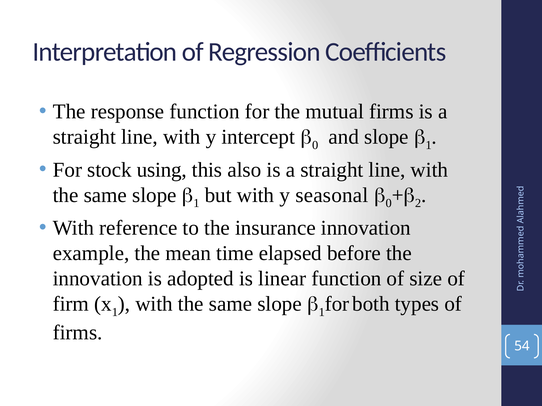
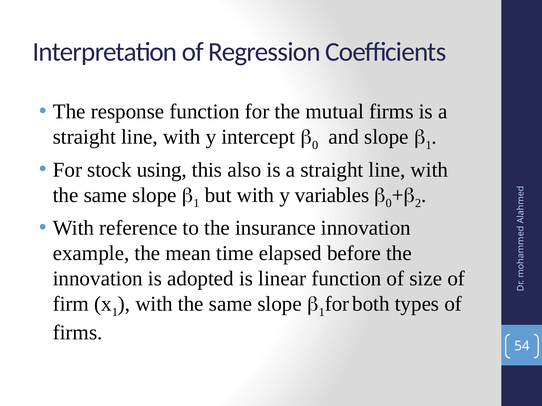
seasonal: seasonal -> variables
